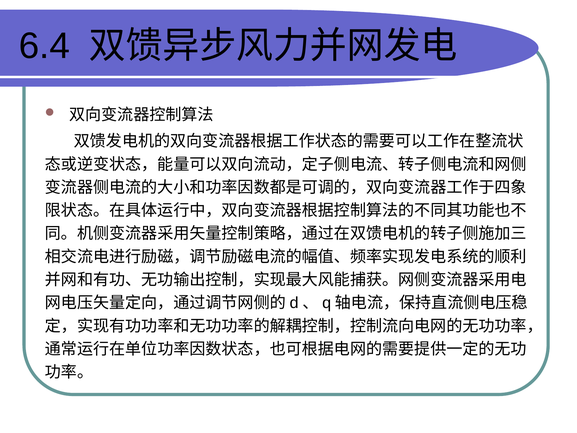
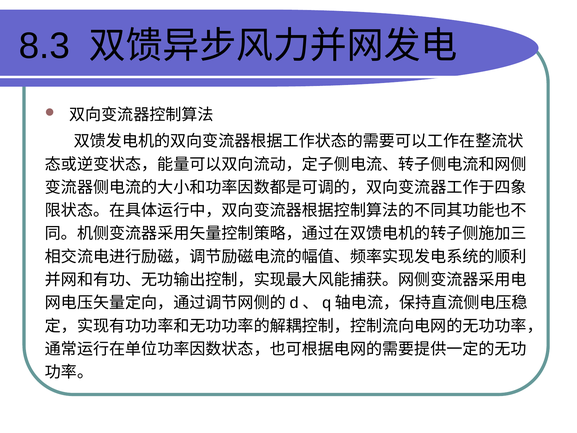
6.4: 6.4 -> 8.3
